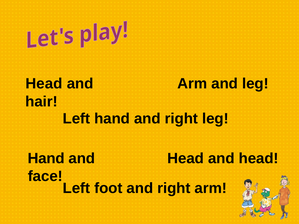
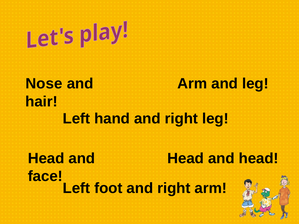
Head at (44, 84): Head -> Nose
Hand at (46, 158): Hand -> Head
